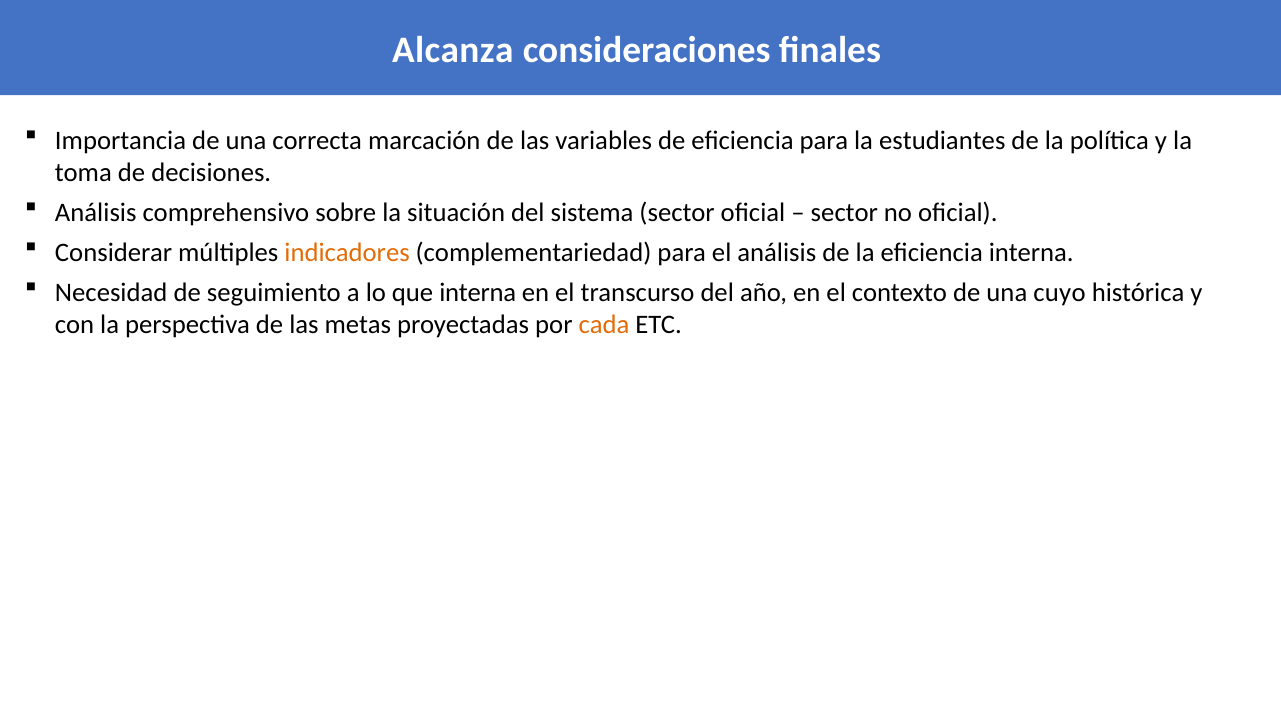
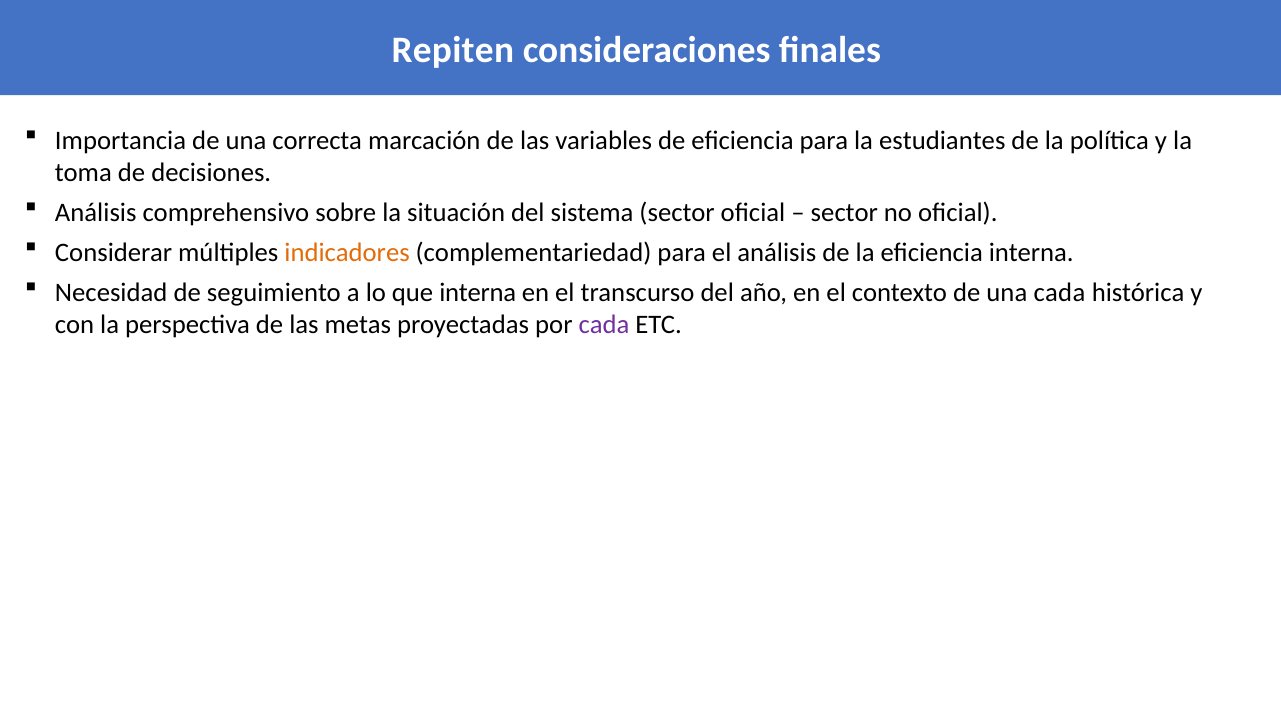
Alcanza: Alcanza -> Repiten
una cuyo: cuyo -> cada
cada at (604, 325) colour: orange -> purple
